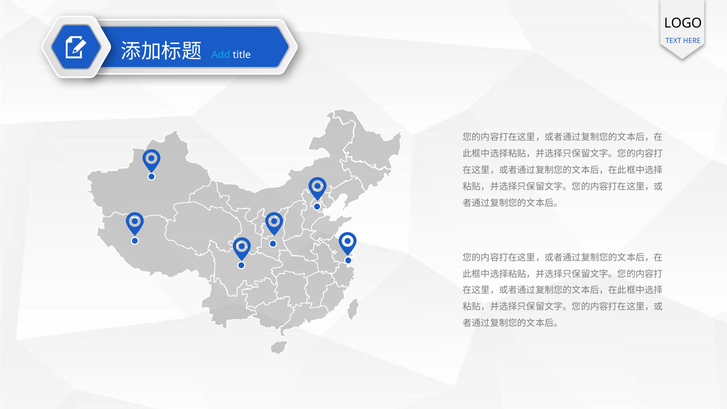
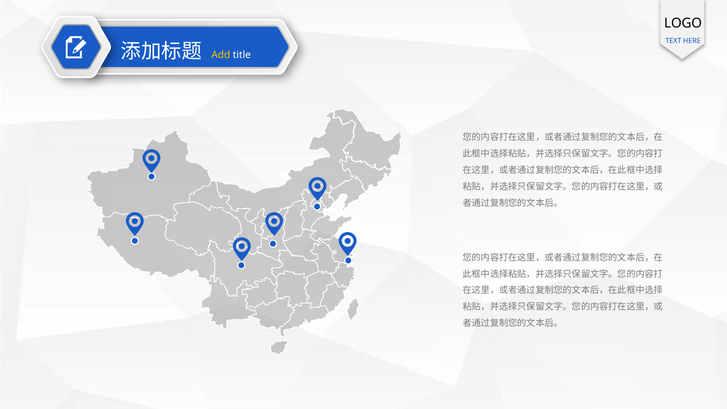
Add colour: light blue -> yellow
